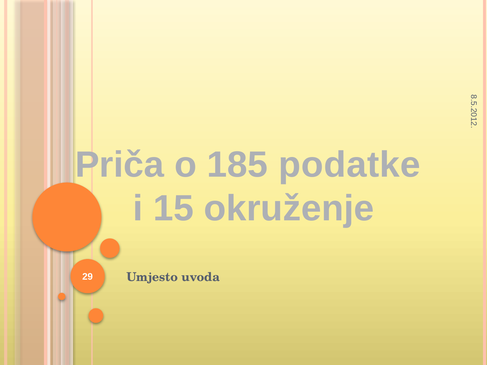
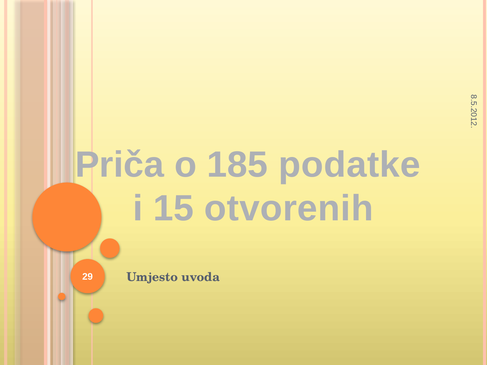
okruženje: okruženje -> otvorenih
